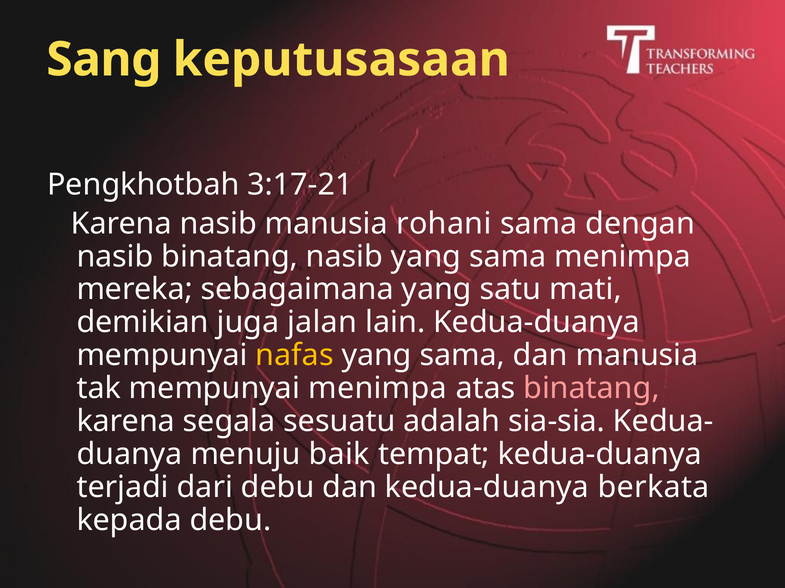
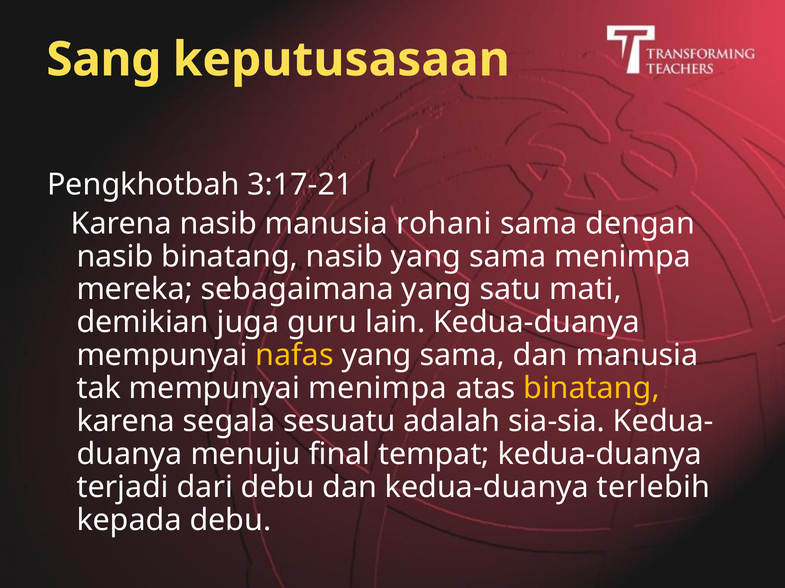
jalan: jalan -> guru
binatang at (591, 389) colour: pink -> yellow
baik: baik -> final
berkata: berkata -> terlebih
